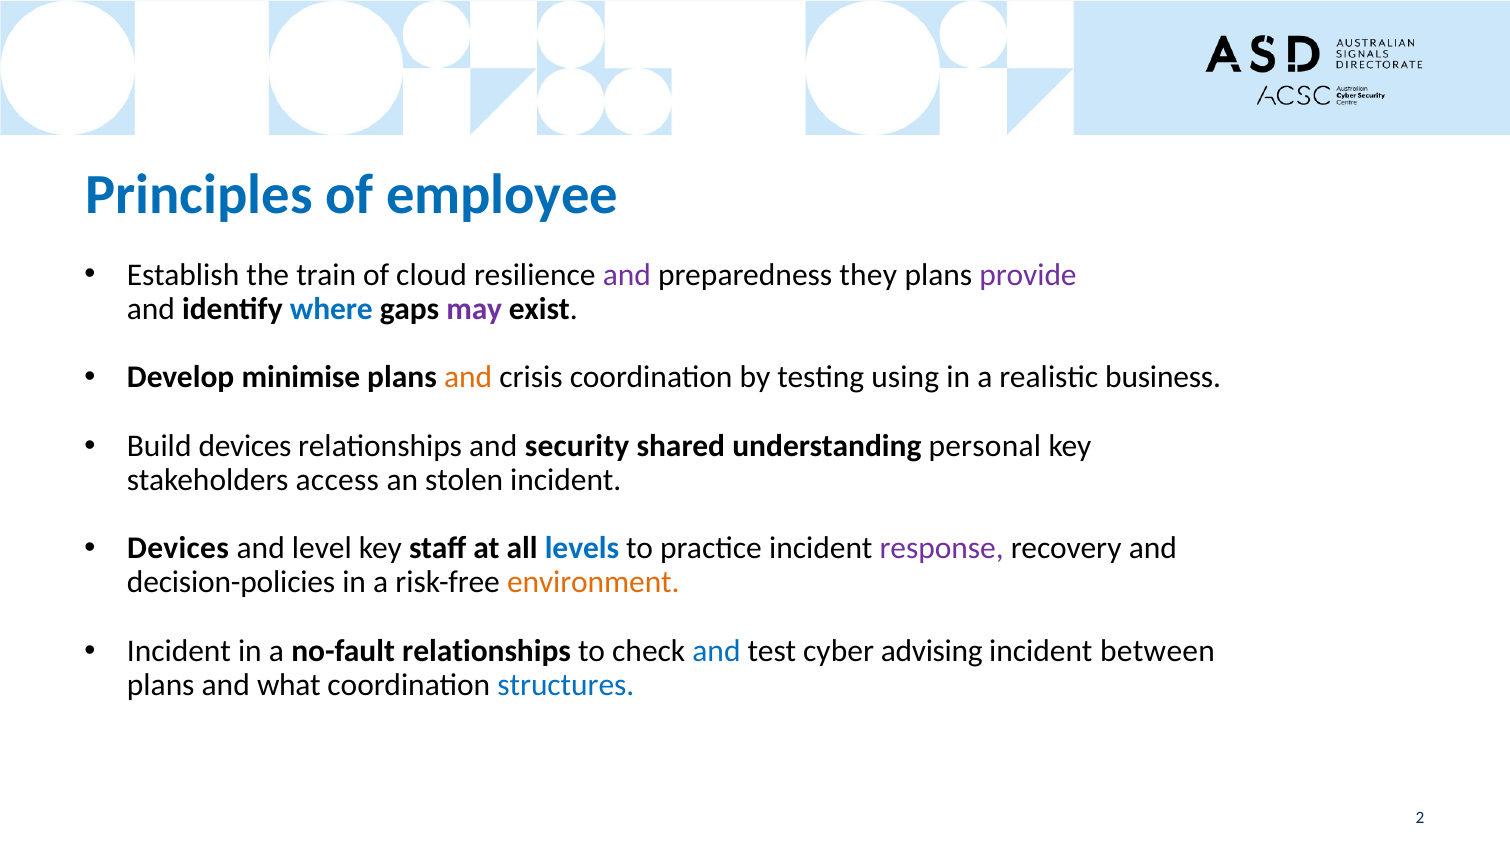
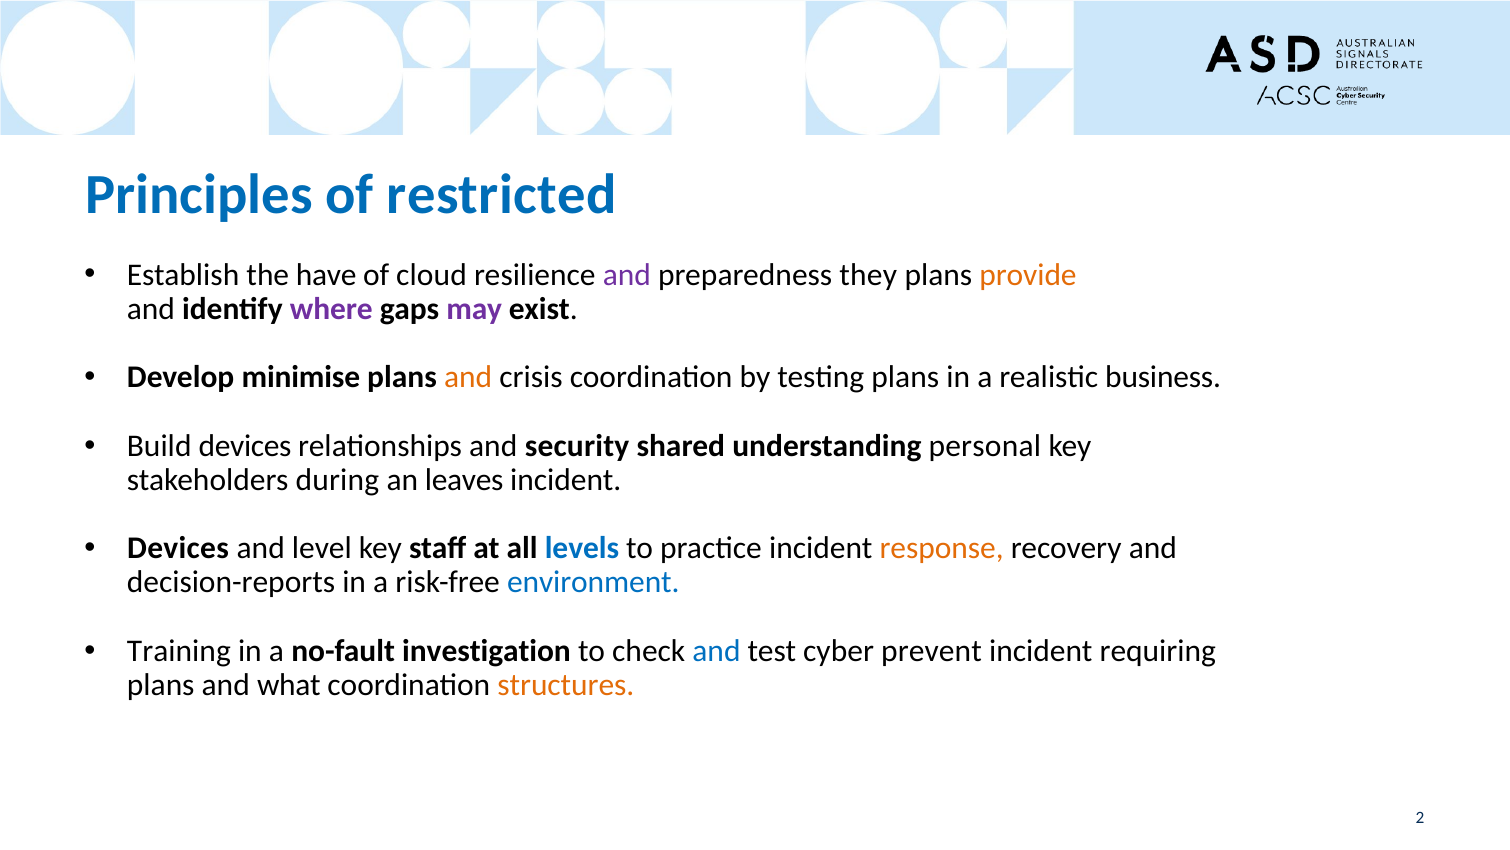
employee: employee -> restricted
train: train -> have
provide colour: purple -> orange
where colour: blue -> purple
testing using: using -> plans
access: access -> during
stolen: stolen -> leaves
response colour: purple -> orange
decision-policies: decision-policies -> decision-reports
environment colour: orange -> blue
Incident at (179, 651): Incident -> Training
no-fault relationships: relationships -> investigation
advising: advising -> prevent
between: between -> requiring
structures colour: blue -> orange
